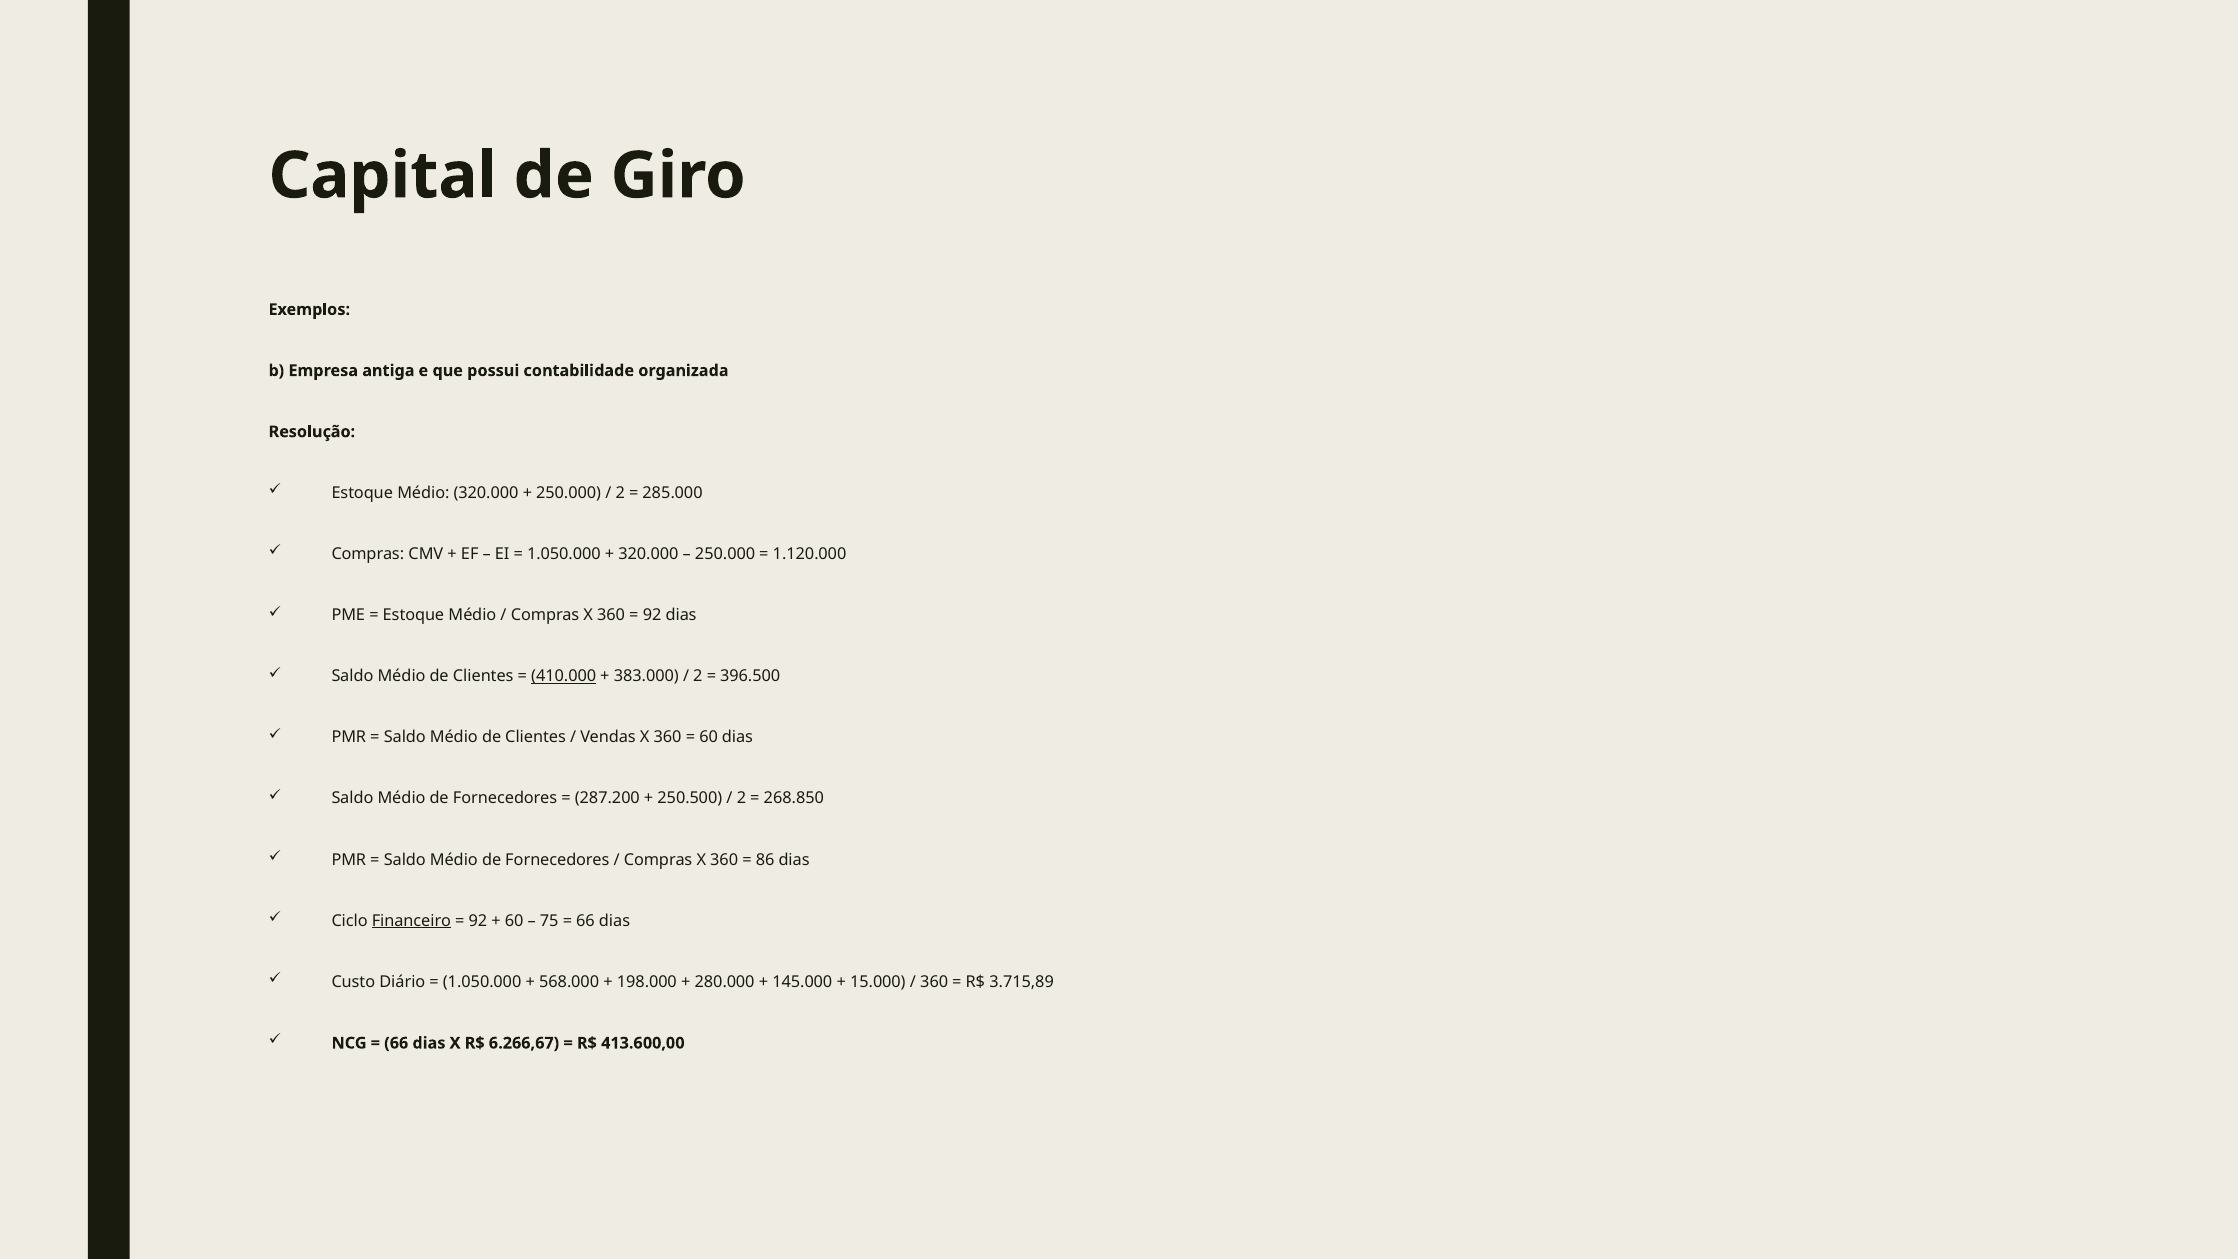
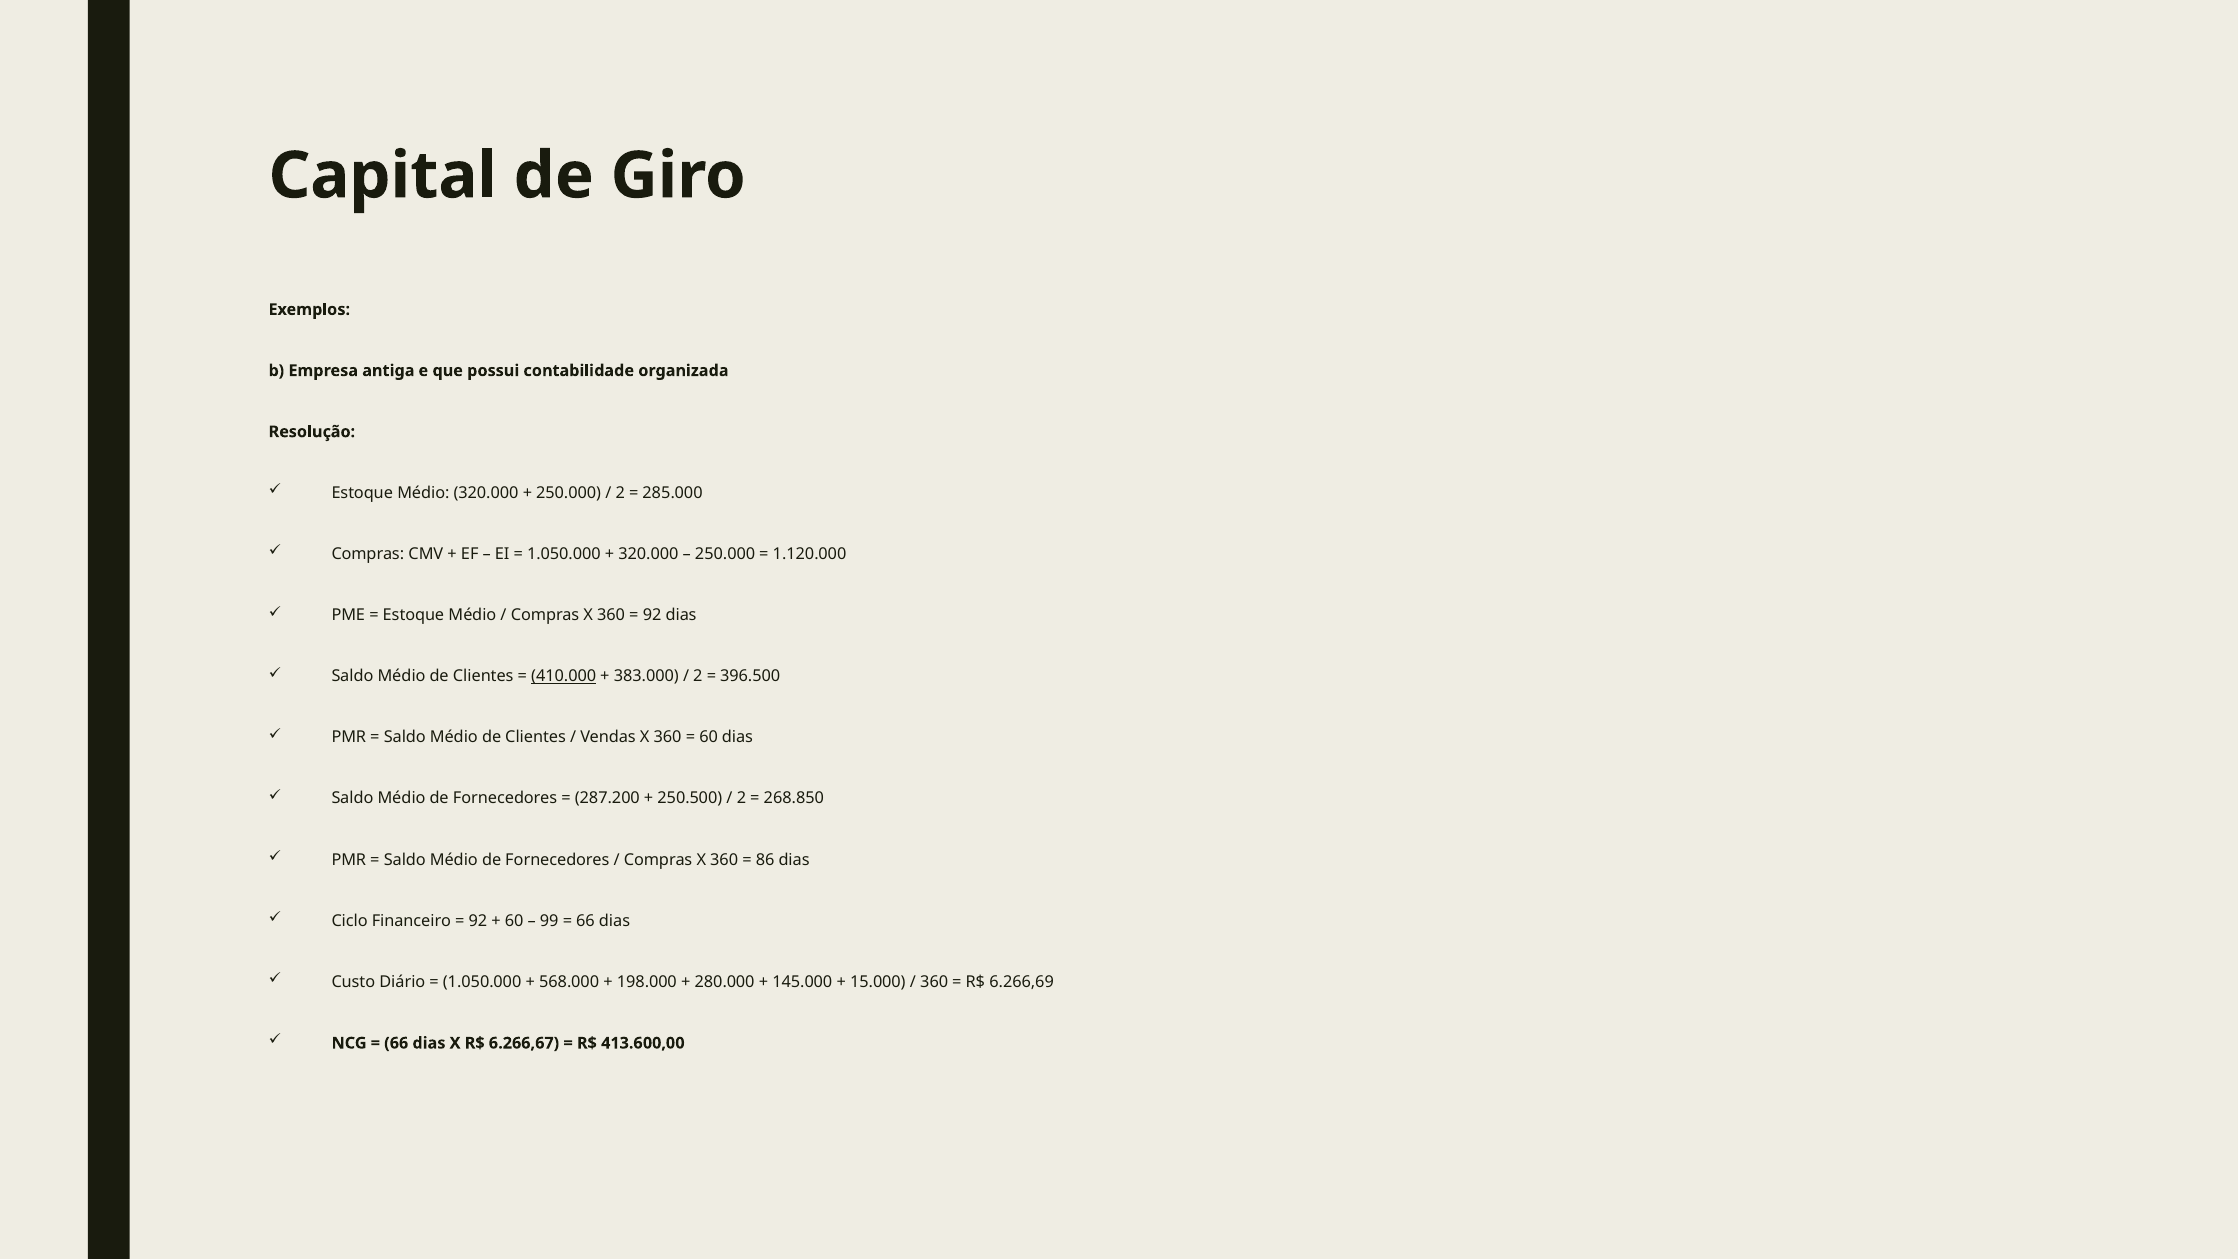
Financeiro underline: present -> none
75: 75 -> 99
3.715,89: 3.715,89 -> 6.266,69
